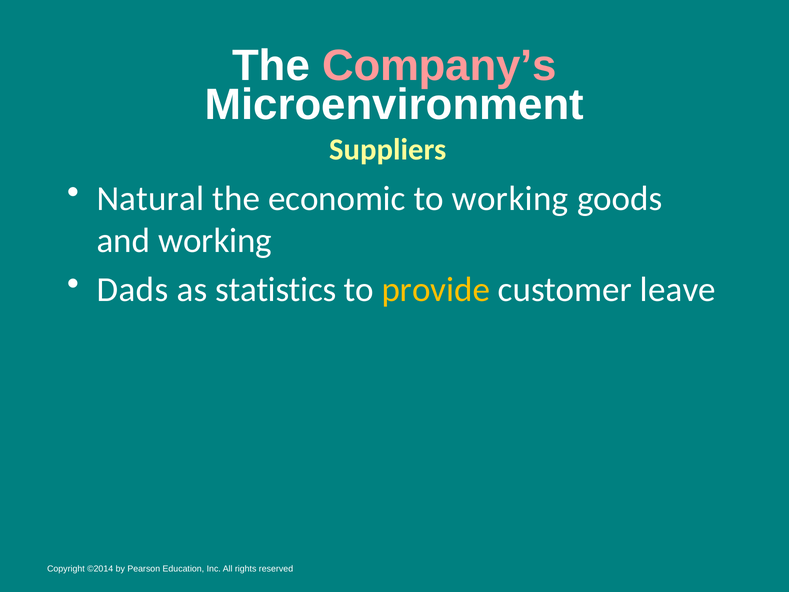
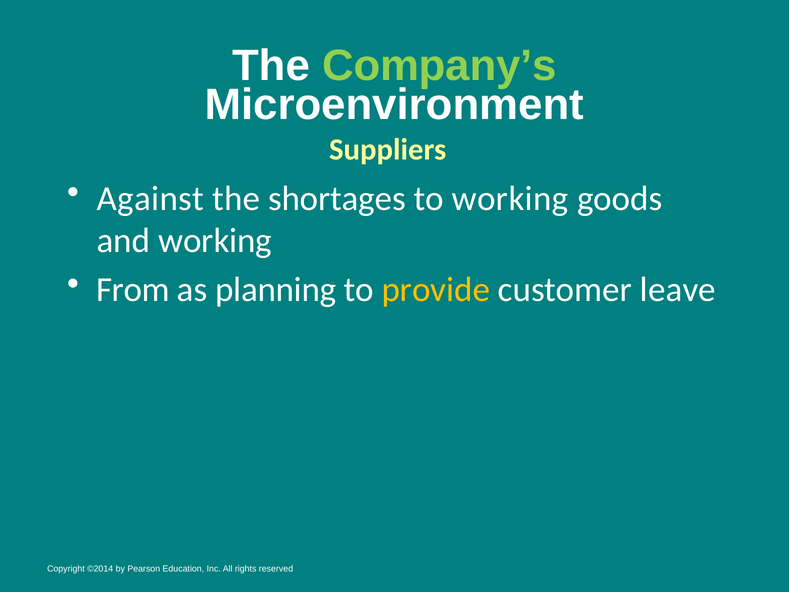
Company’s colour: pink -> light green
Natural: Natural -> Against
economic: economic -> shortages
Dads: Dads -> From
statistics: statistics -> planning
